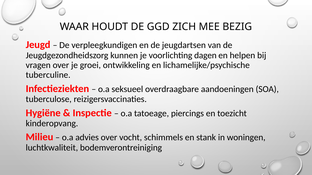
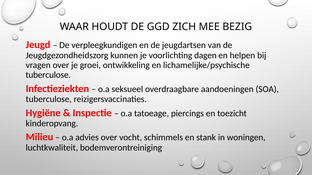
tuberculine at (48, 75): tuberculine -> tuberculose
